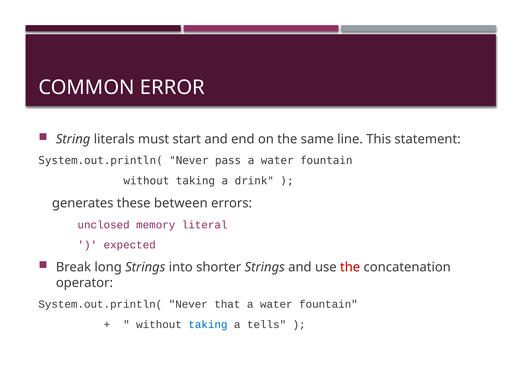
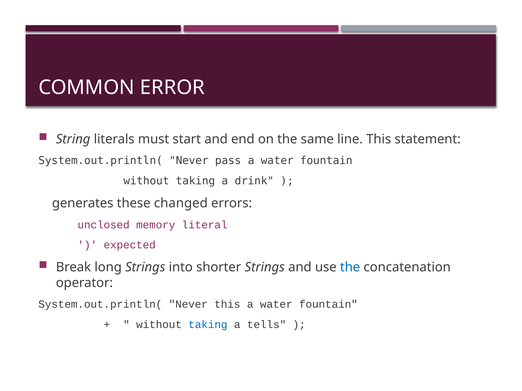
between: between -> changed
the at (350, 268) colour: red -> blue
Never that: that -> this
